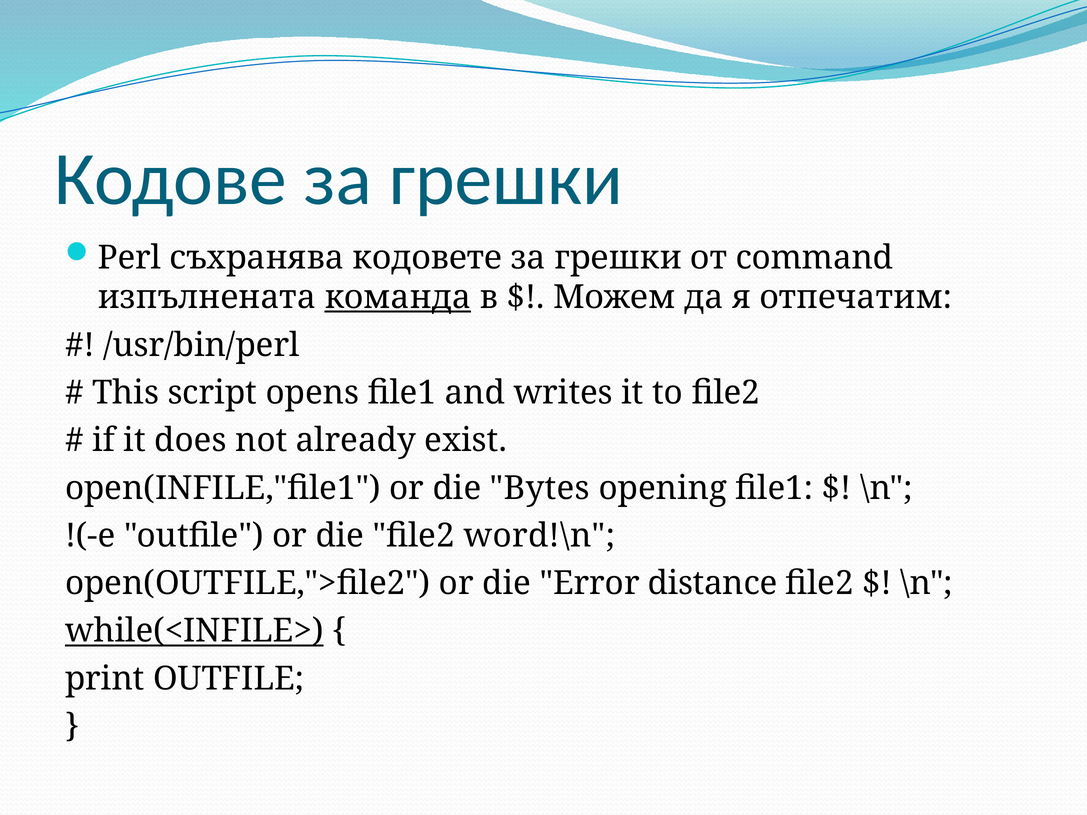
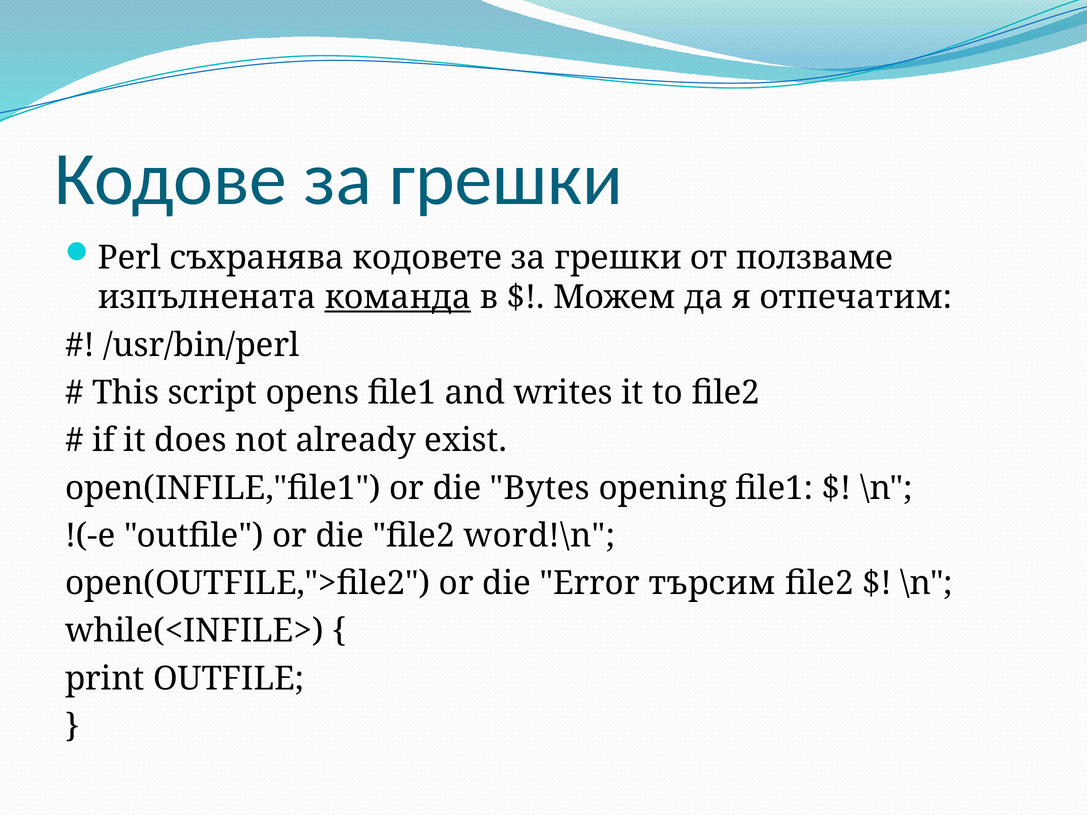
command: command -> ползваме
distance: distance -> търсим
while(<INFILE> underline: present -> none
